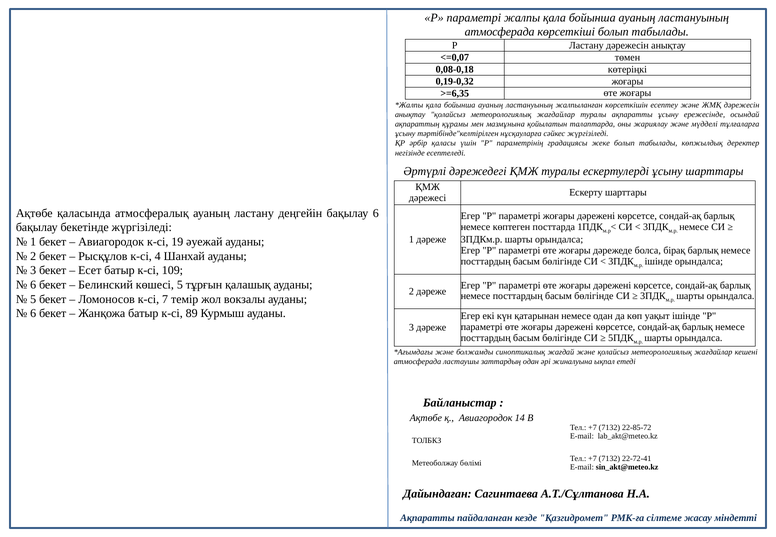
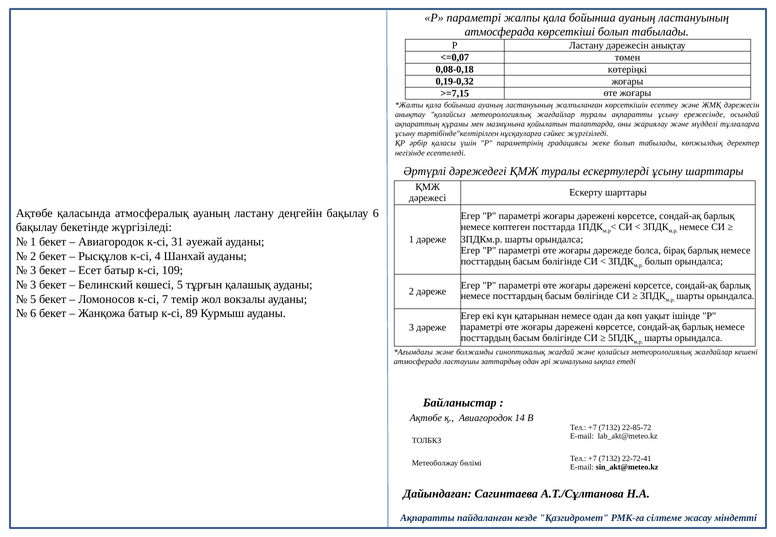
>=6,35: >=6,35 -> >=7,15
19: 19 -> 31
ішінде at (659, 261): ішінде -> болып
6 at (33, 285): 6 -> 3
